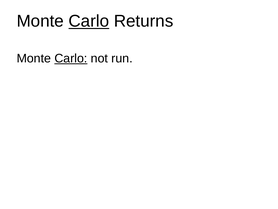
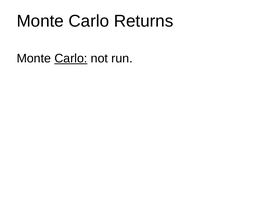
Carlo at (89, 21) underline: present -> none
